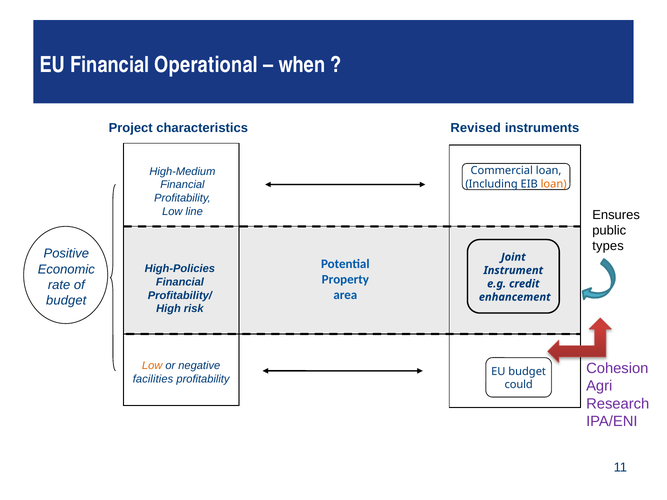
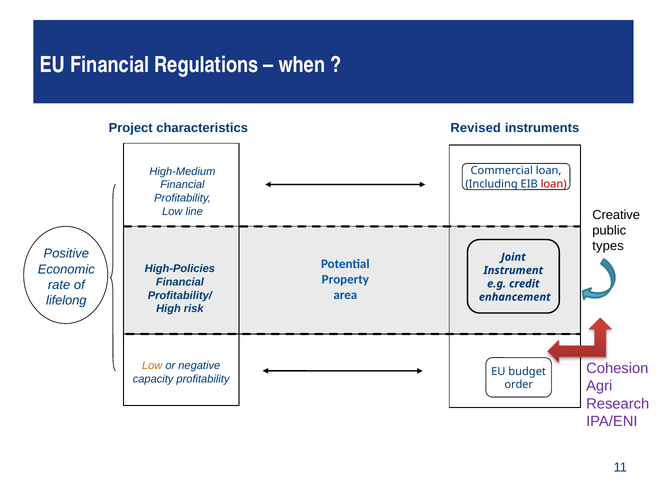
Operational: Operational -> Regulations
loan at (554, 184) colour: orange -> red
Ensures: Ensures -> Creative
budget at (66, 301): budget -> lifelong
facilities: facilities -> capacity
could: could -> order
